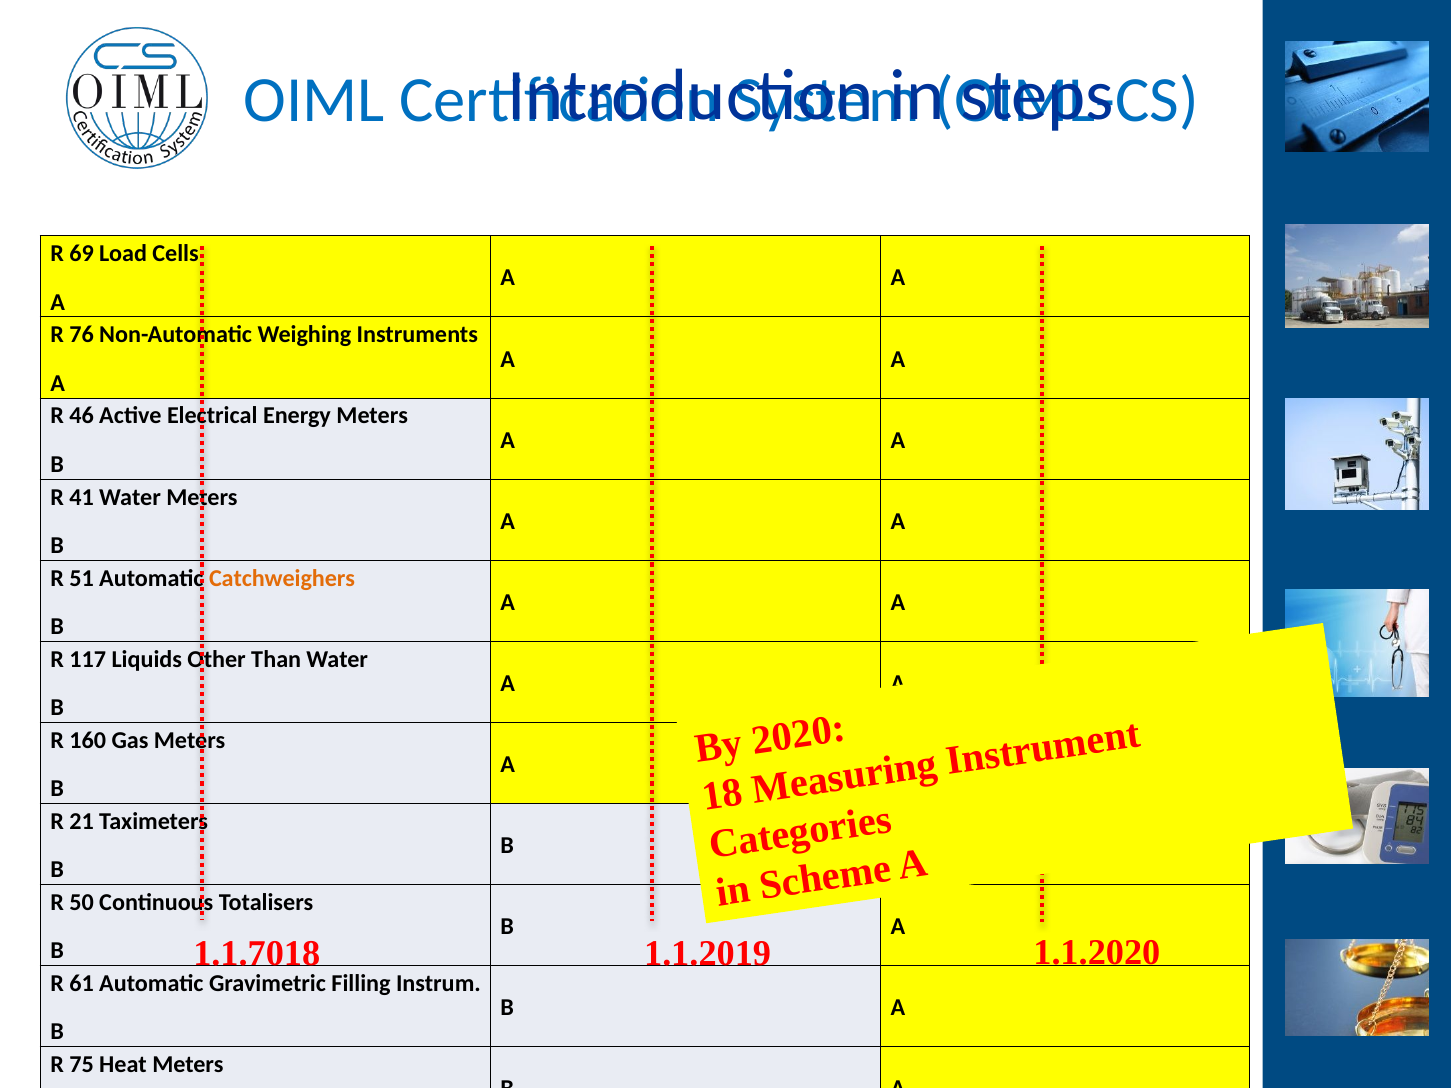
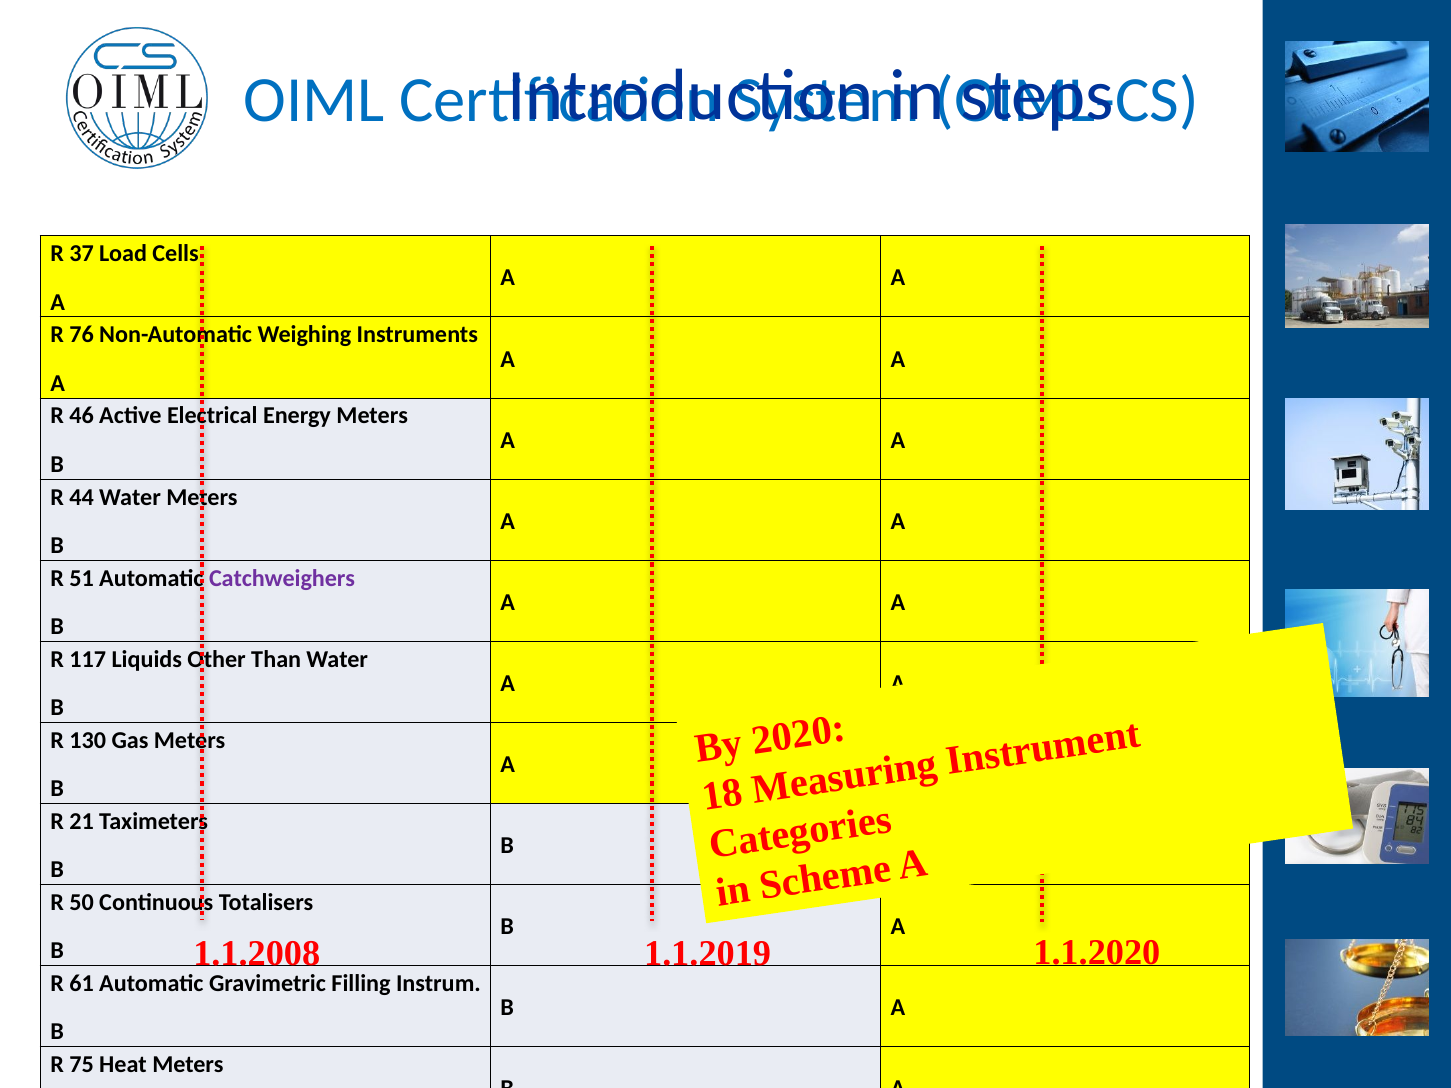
69: 69 -> 37
41: 41 -> 44
Catchweighers colour: orange -> purple
160: 160 -> 130
1.1.7018: 1.1.7018 -> 1.1.2008
